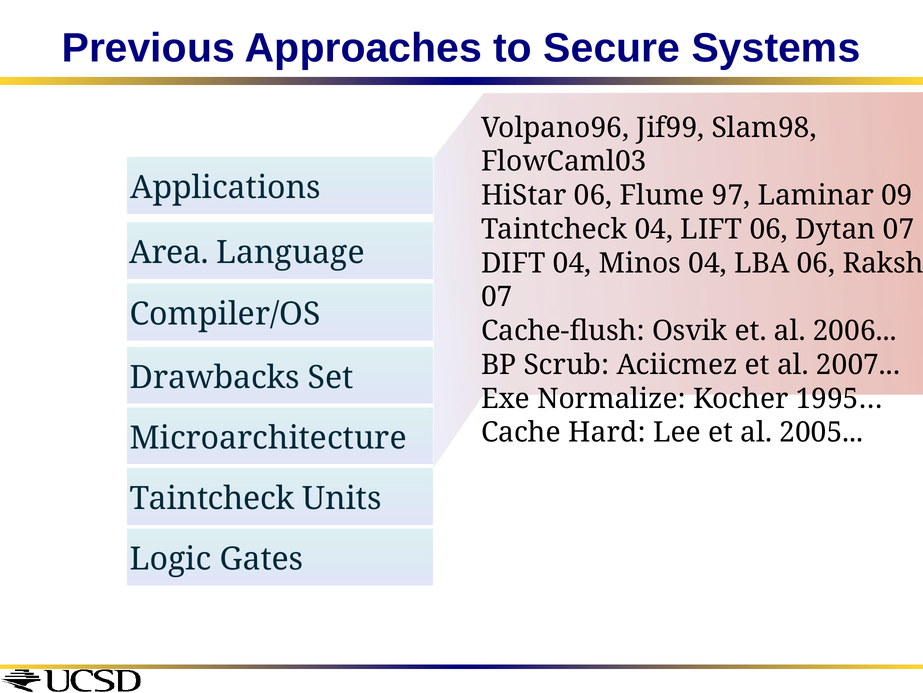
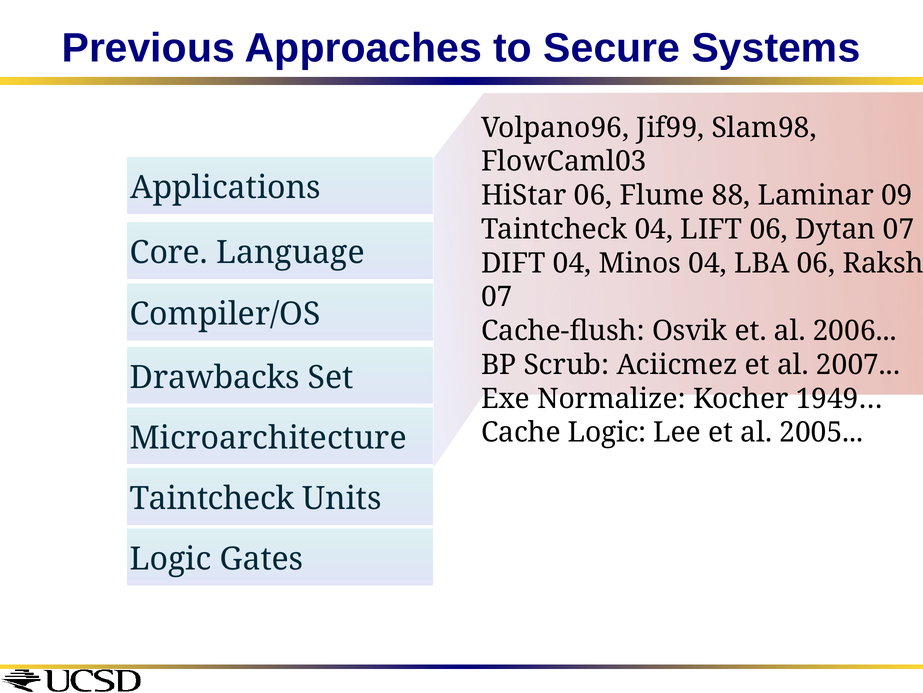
97: 97 -> 88
Area: Area -> Core
1995…: 1995… -> 1949…
Cache Hard: Hard -> Logic
